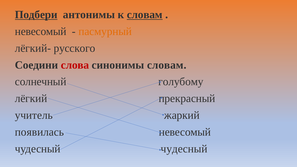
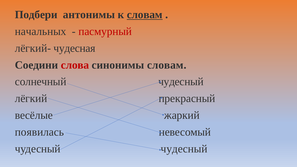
Подбери underline: present -> none
невесомый at (41, 31): невесомый -> начальных
пасмурный colour: orange -> red
русского: русского -> чудесная
солнечный голубому: голубому -> чудесный
учитель: учитель -> весёлые
